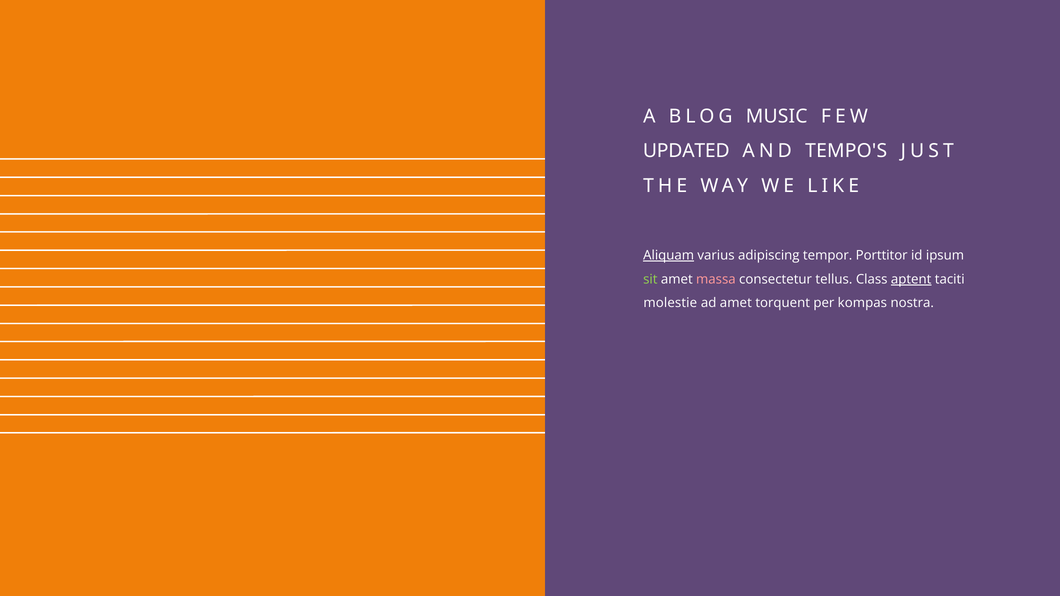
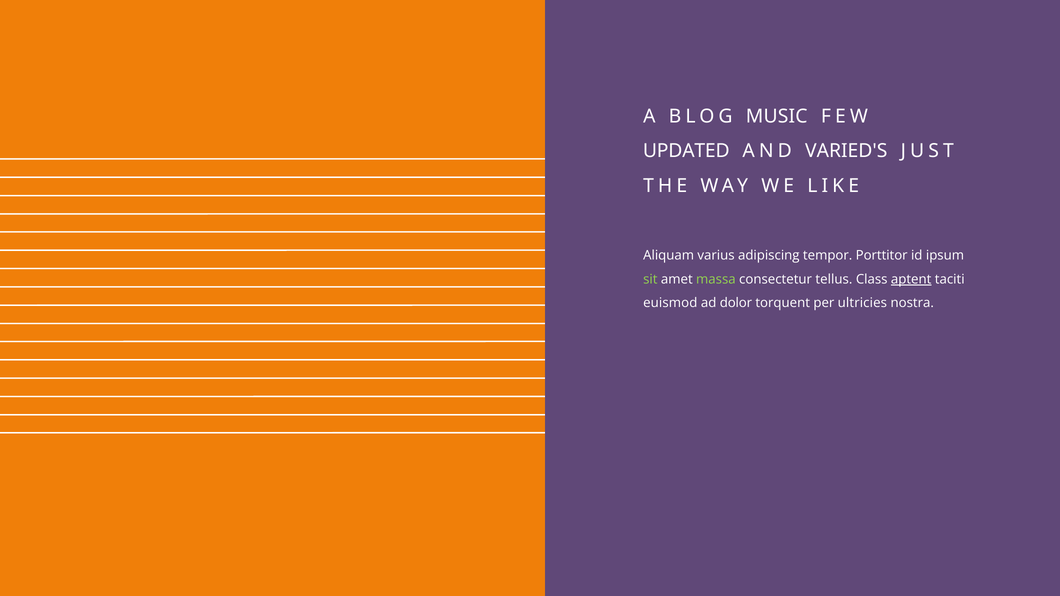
TEMPO'S: TEMPO'S -> VARIED'S
Aliquam underline: present -> none
massa colour: pink -> light green
molestie: molestie -> euismod
ad amet: amet -> dolor
kompas: kompas -> ultricies
